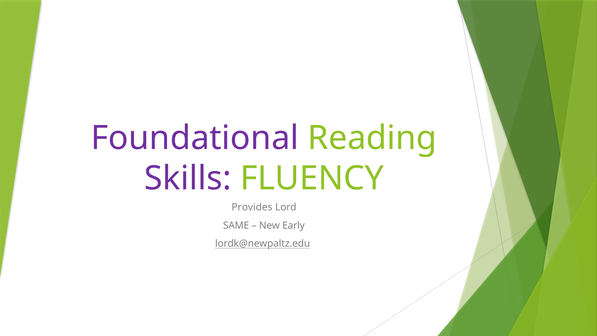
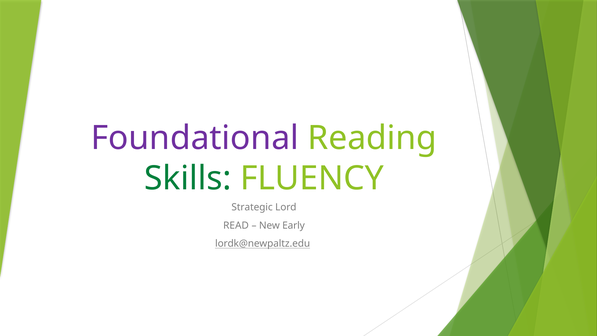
Skills colour: purple -> green
Provides: Provides -> Strategic
SAME: SAME -> READ
